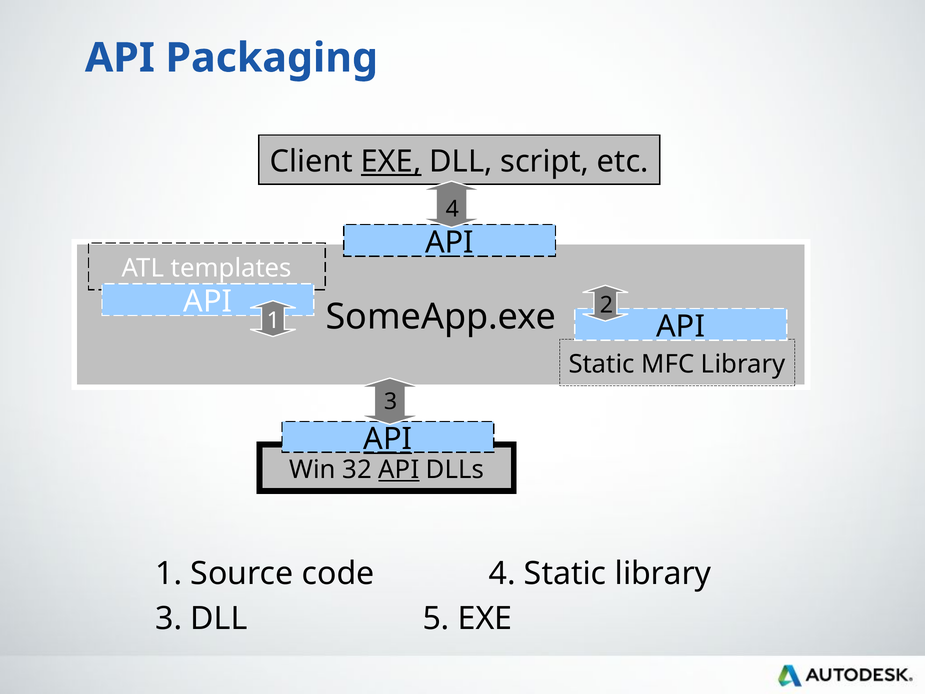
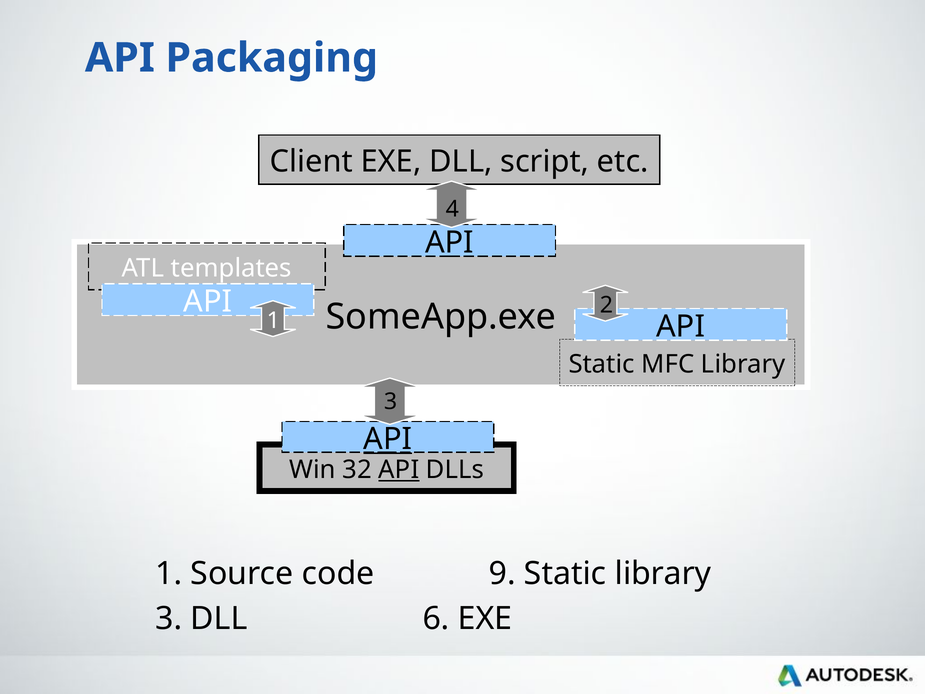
EXE at (391, 162) underline: present -> none
code 4: 4 -> 9
5: 5 -> 6
